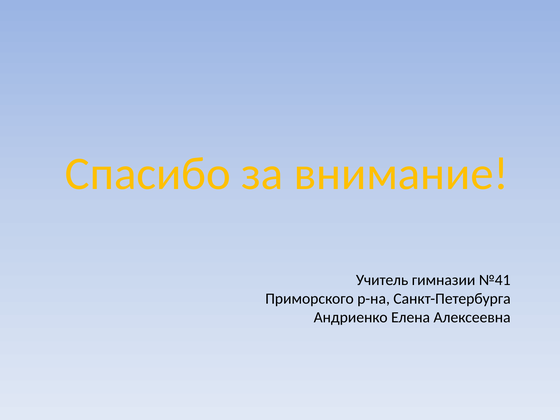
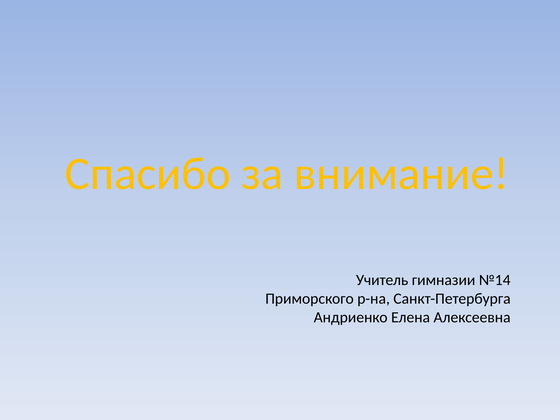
№41: №41 -> №14
